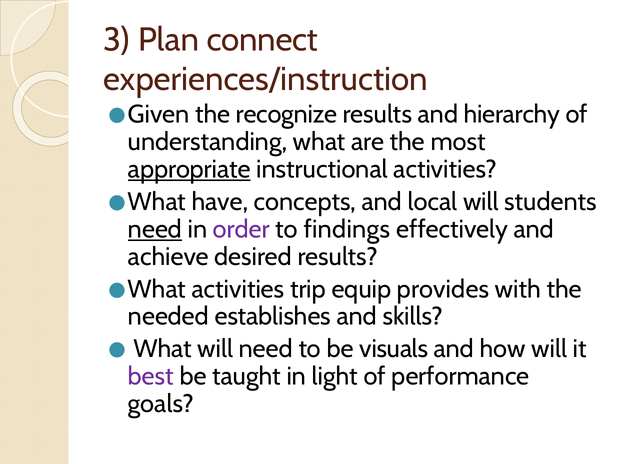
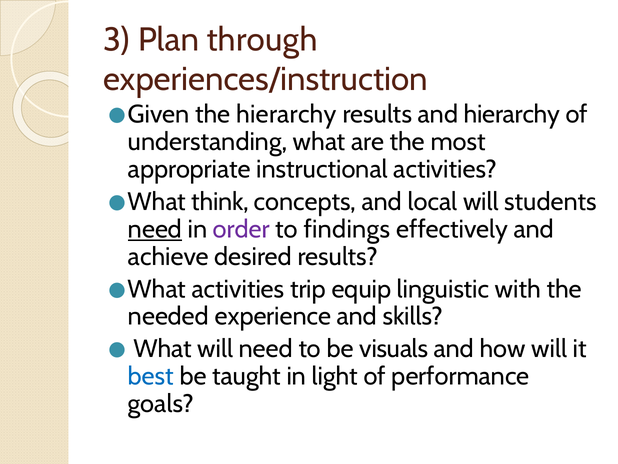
connect: connect -> through
the recognize: recognize -> hierarchy
appropriate underline: present -> none
have: have -> think
provides: provides -> linguistic
establishes: establishes -> experience
best colour: purple -> blue
